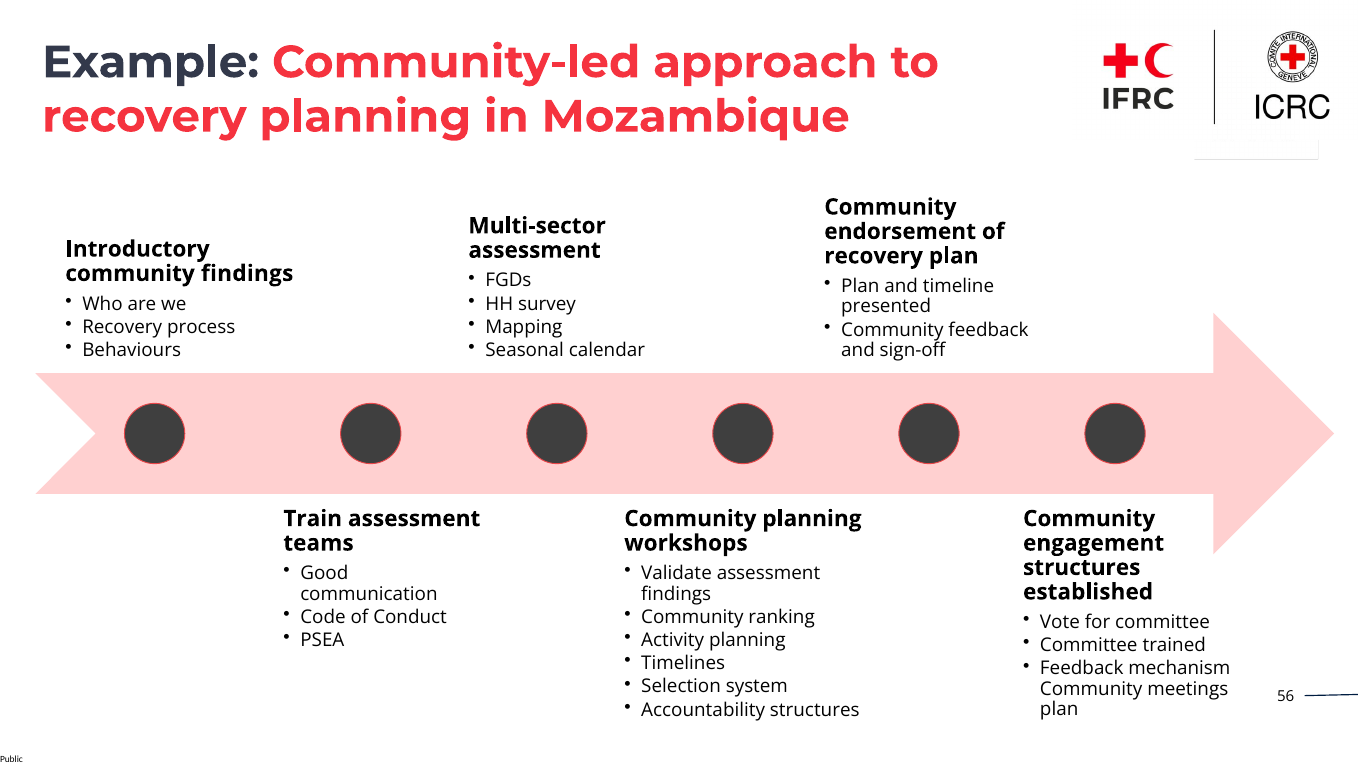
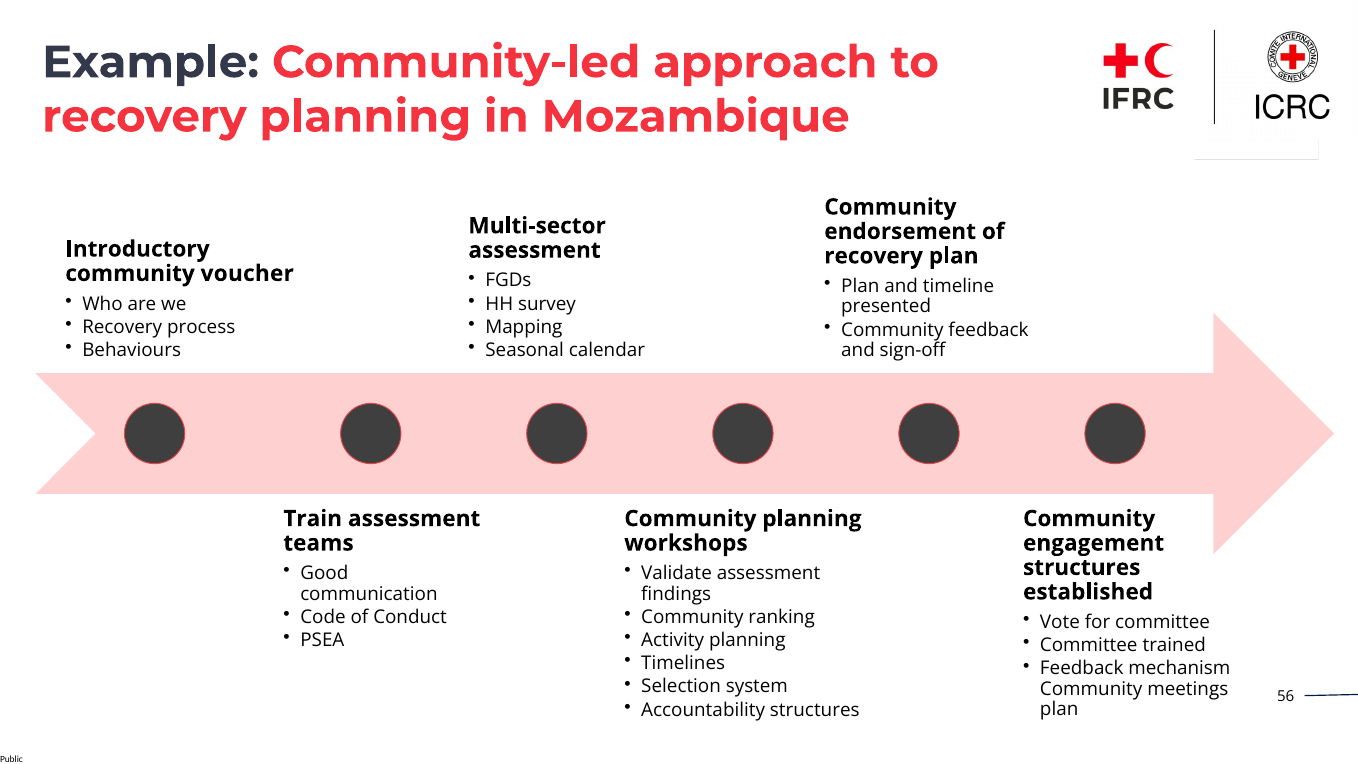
community findings: findings -> voucher
